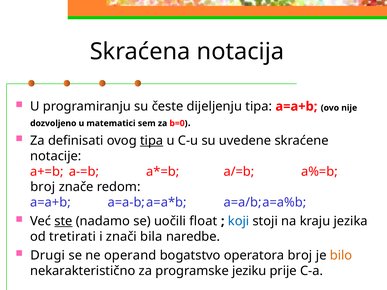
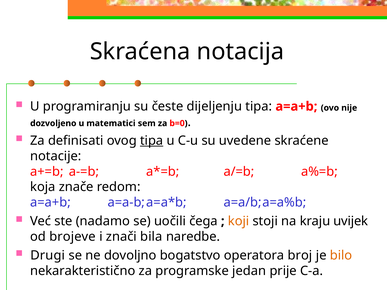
broj at (43, 187): broj -> koja
ste underline: present -> none
float: float -> čega
koji colour: blue -> orange
jezika: jezika -> uvijek
tretirati: tretirati -> brojeve
operand: operand -> dovoljno
jeziku: jeziku -> jedan
